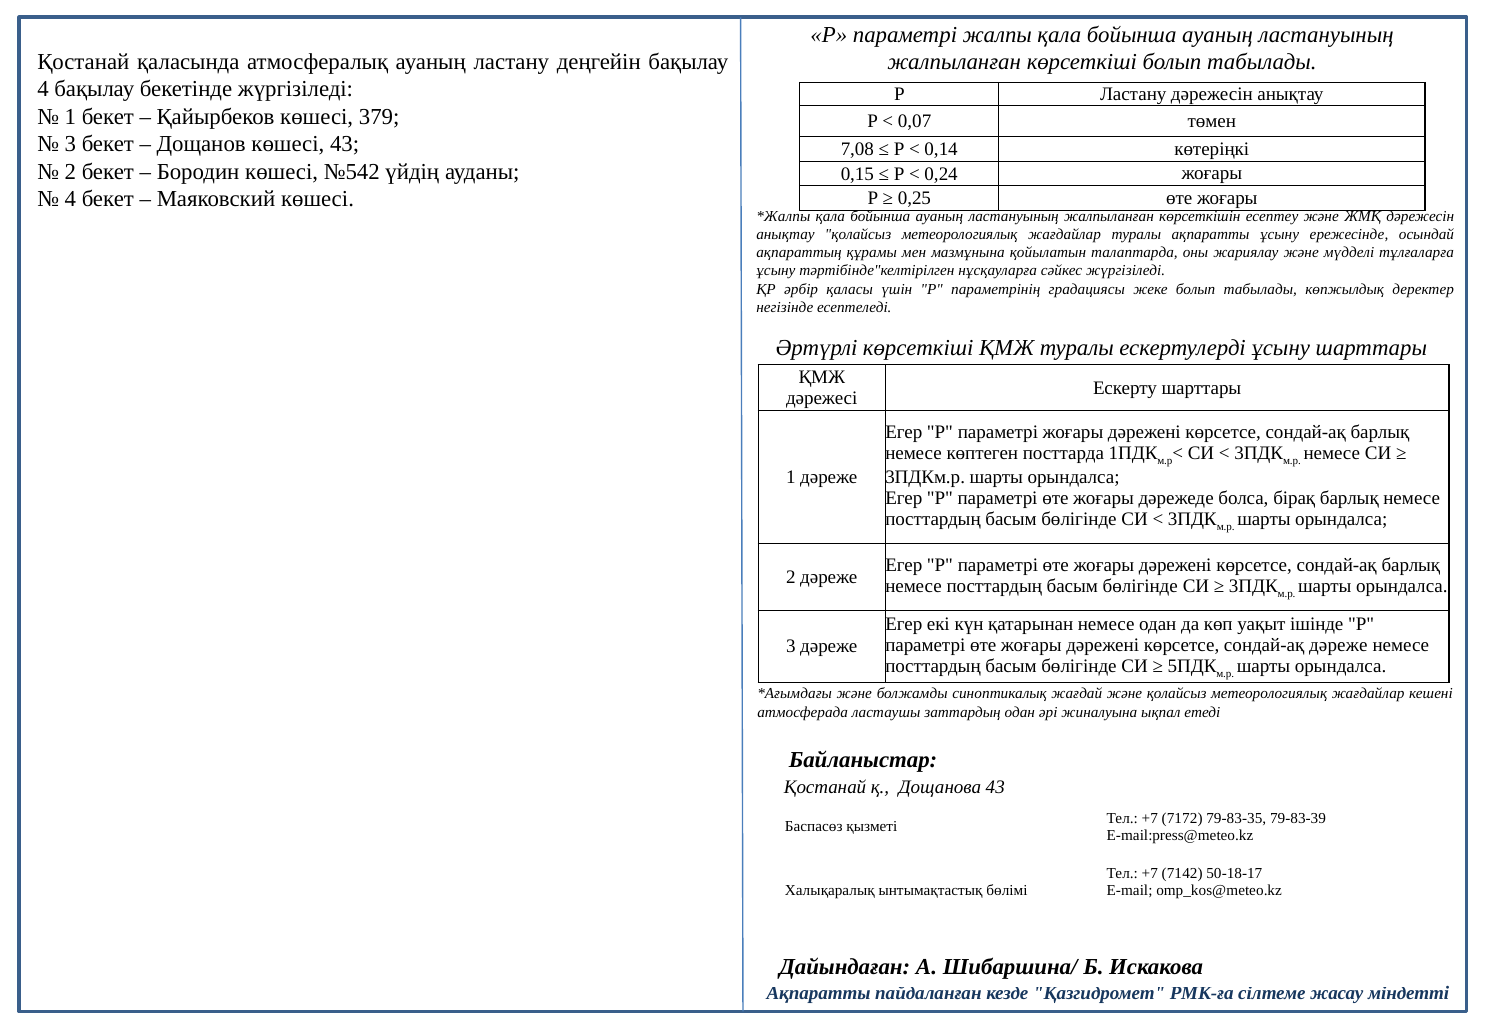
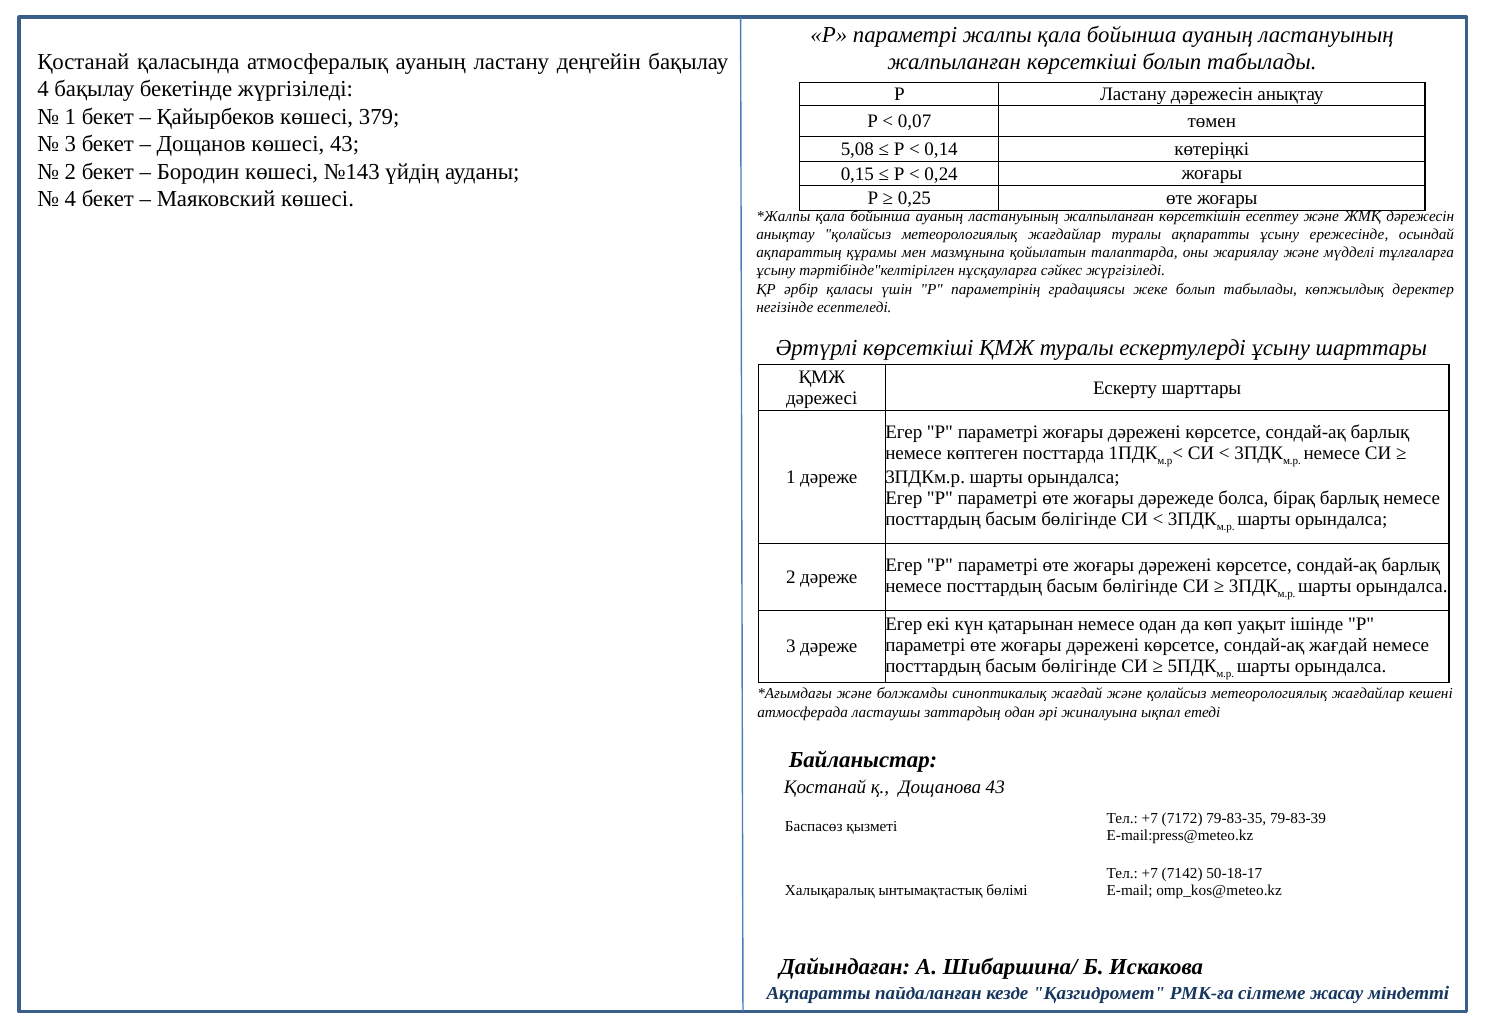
7,08: 7,08 -> 5,08
№542: №542 -> №143
сондай-ақ дәреже: дәреже -> жағдай
